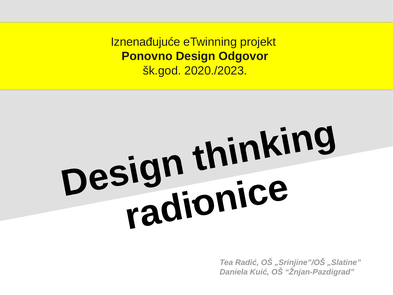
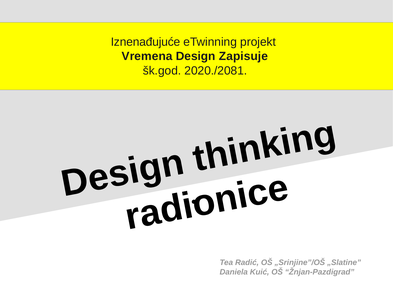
Ponovno: Ponovno -> Vremena
Odgovor: Odgovor -> Zapisuje
2020./2023: 2020./2023 -> 2020./2081
